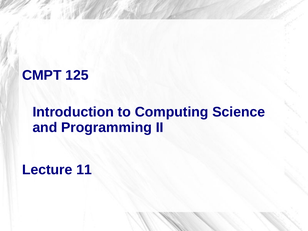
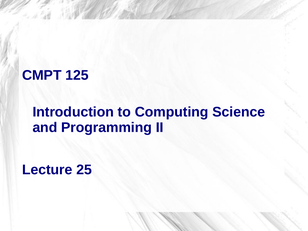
11: 11 -> 25
